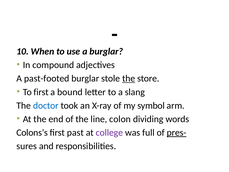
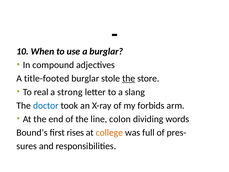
past-footed: past-footed -> title-footed
To first: first -> real
bound: bound -> strong
symbol: symbol -> forbids
Colons’s: Colons’s -> Bound’s
past: past -> rises
college colour: purple -> orange
pres- underline: present -> none
